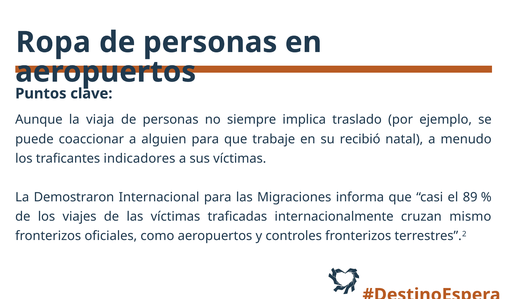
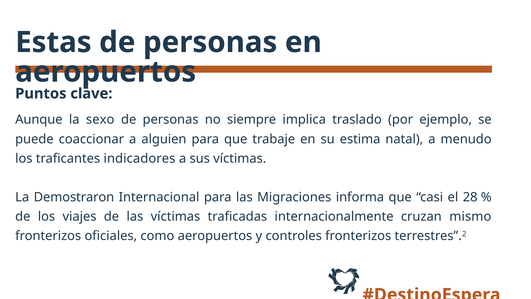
Ropa: Ropa -> Estas
viaja: viaja -> sexo
recibió: recibió -> estima
89: 89 -> 28
